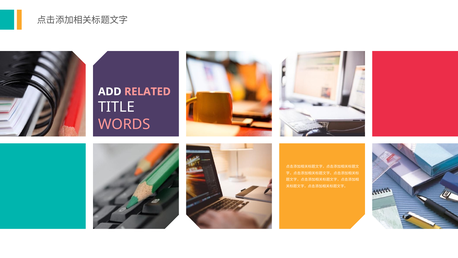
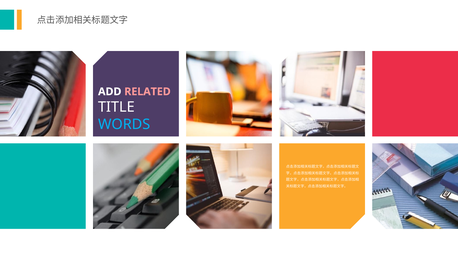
WORDS colour: pink -> light blue
